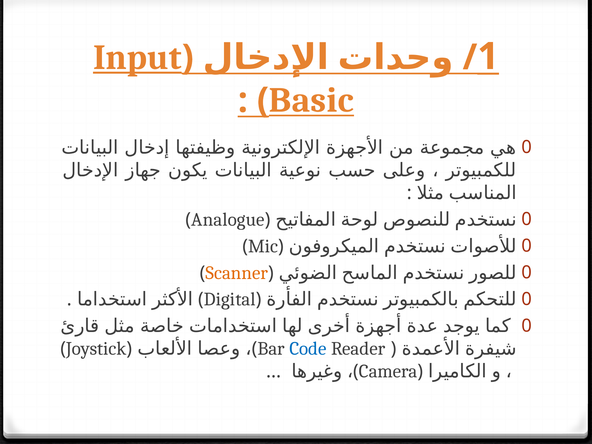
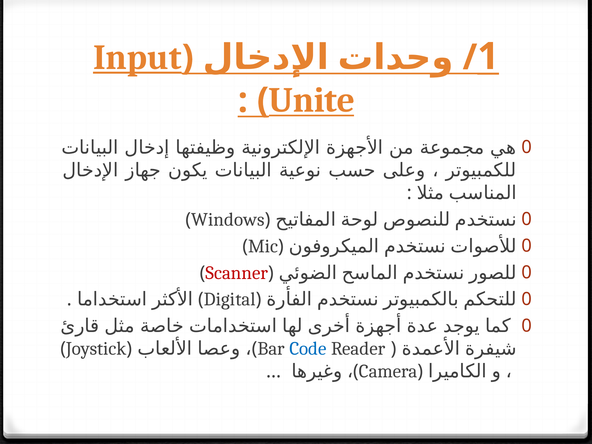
Basic: Basic -> Unite
Analogue: Analogue -> Windows
Scanner colour: orange -> red
